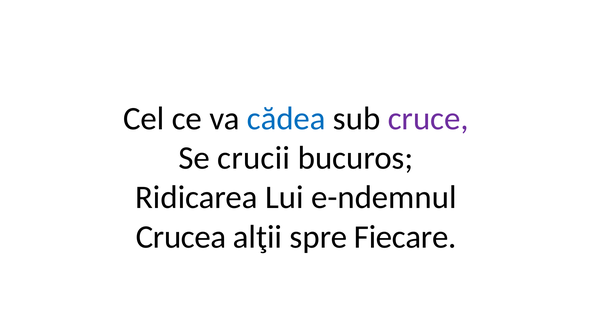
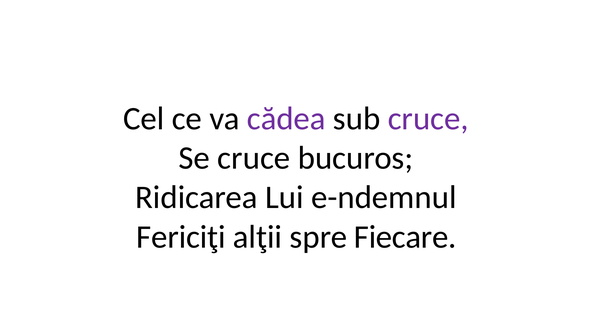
cădea colour: blue -> purple
Se crucii: crucii -> cruce
Crucea: Crucea -> Fericiţi
